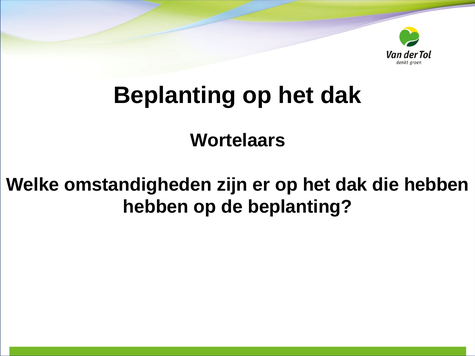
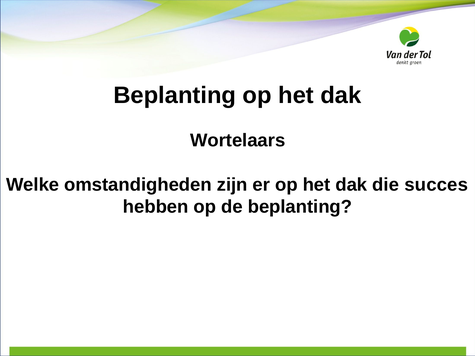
die hebben: hebben -> succes
